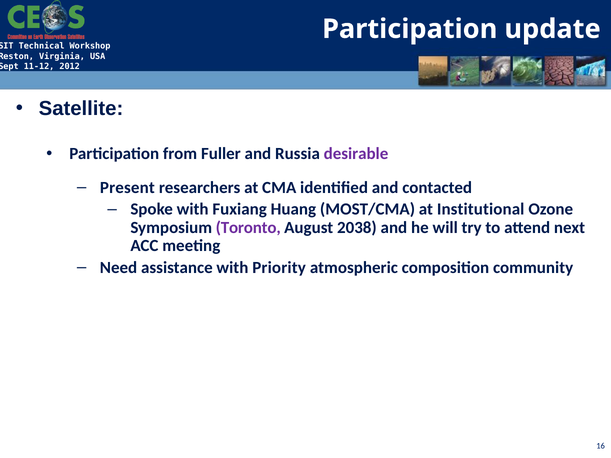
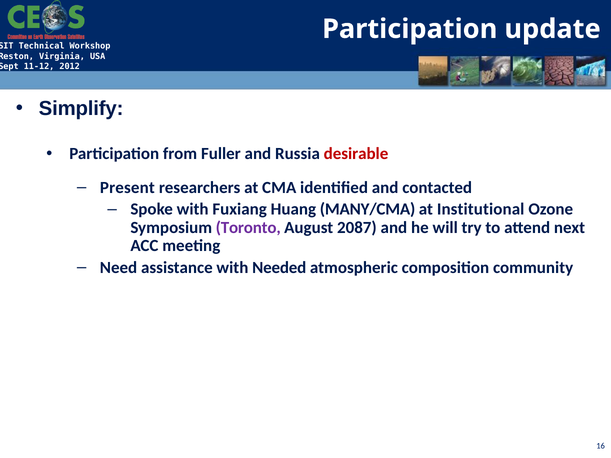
Satellite: Satellite -> Simplify
desirable colour: purple -> red
MOST/CMA: MOST/CMA -> MANY/CMA
2038: 2038 -> 2087
Priority: Priority -> Needed
